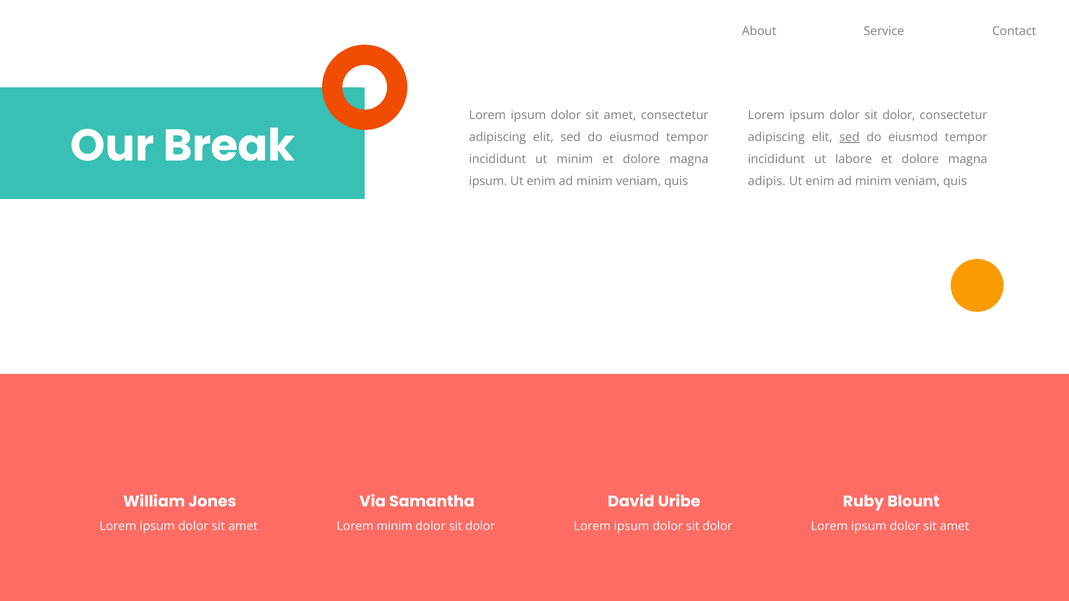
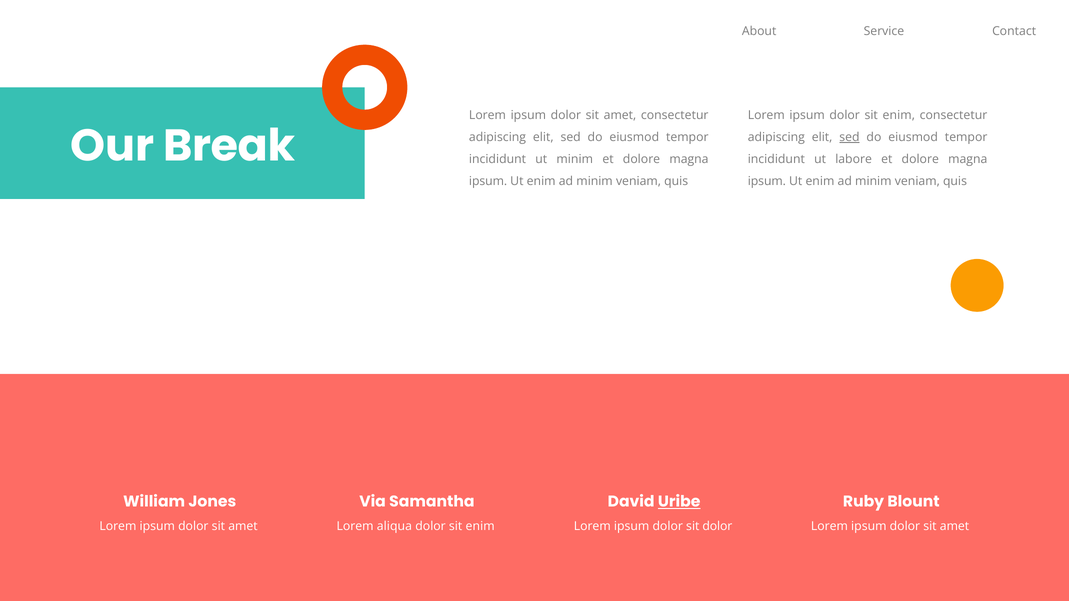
dolor at (899, 115): dolor -> enim
adipis at (767, 181): adipis -> ipsum
Uribe underline: none -> present
Lorem minim: minim -> aliqua
dolor at (480, 526): dolor -> enim
